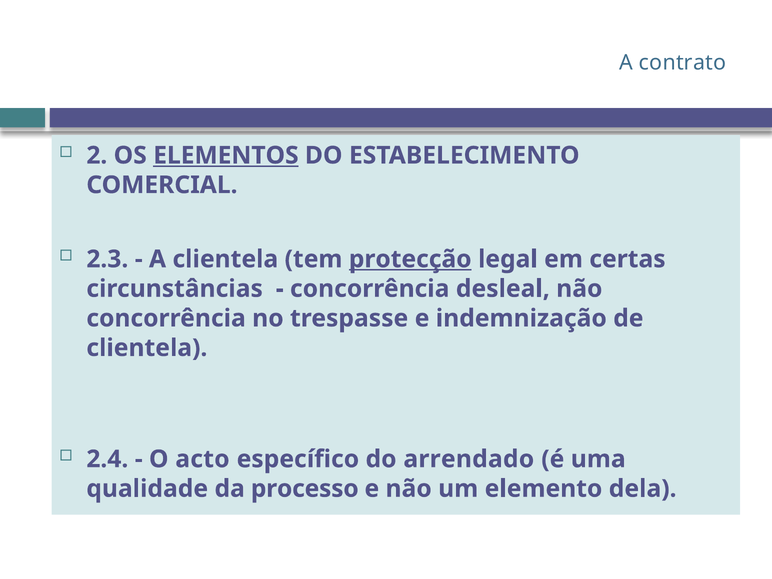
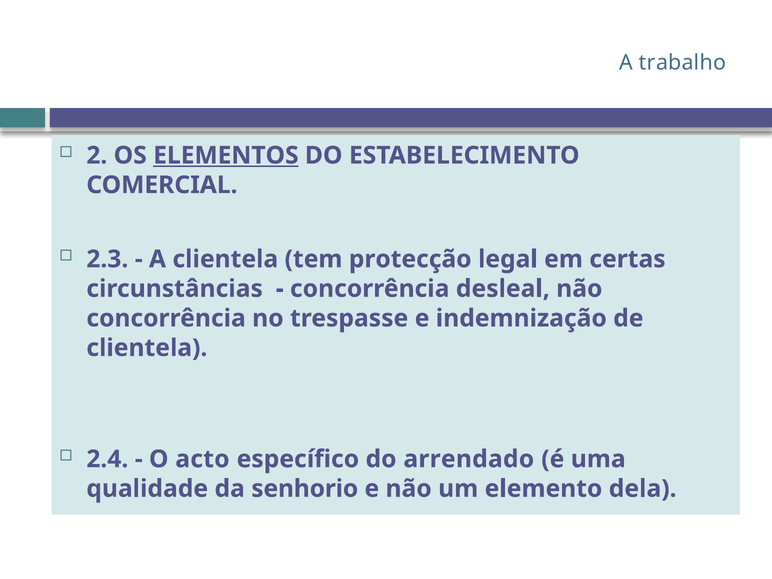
contrato: contrato -> trabalho
protecção underline: present -> none
processo: processo -> senhorio
